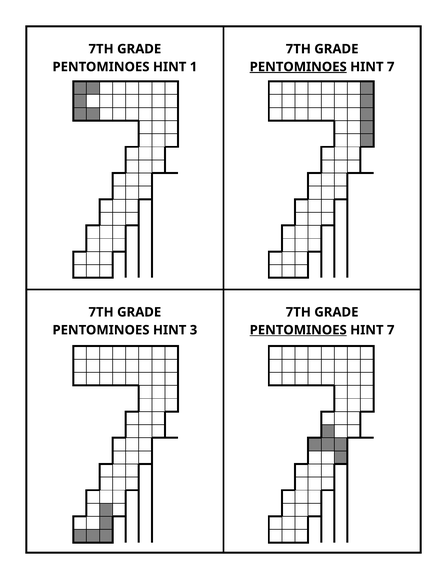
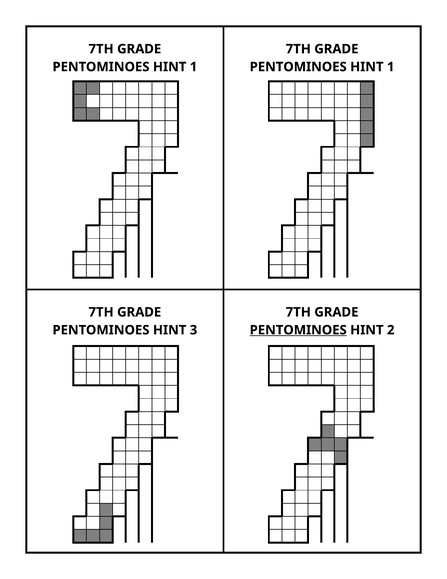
PENTOMINOES at (298, 67) underline: present -> none
7 at (391, 67): 7 -> 1
7 at (391, 330): 7 -> 2
